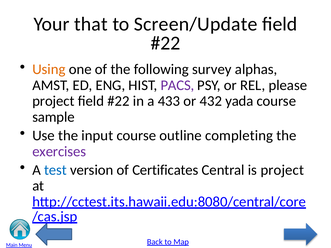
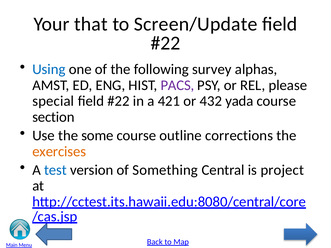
Using colour: orange -> blue
project at (53, 101): project -> special
433: 433 -> 421
sample: sample -> section
input: input -> some
completing: completing -> corrections
exercises colour: purple -> orange
Certificates: Certificates -> Something
